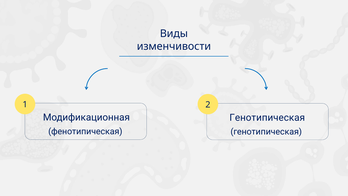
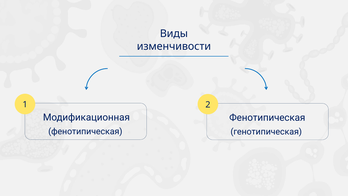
Генотипическая at (267, 117): Генотипическая -> Фенотипическая
